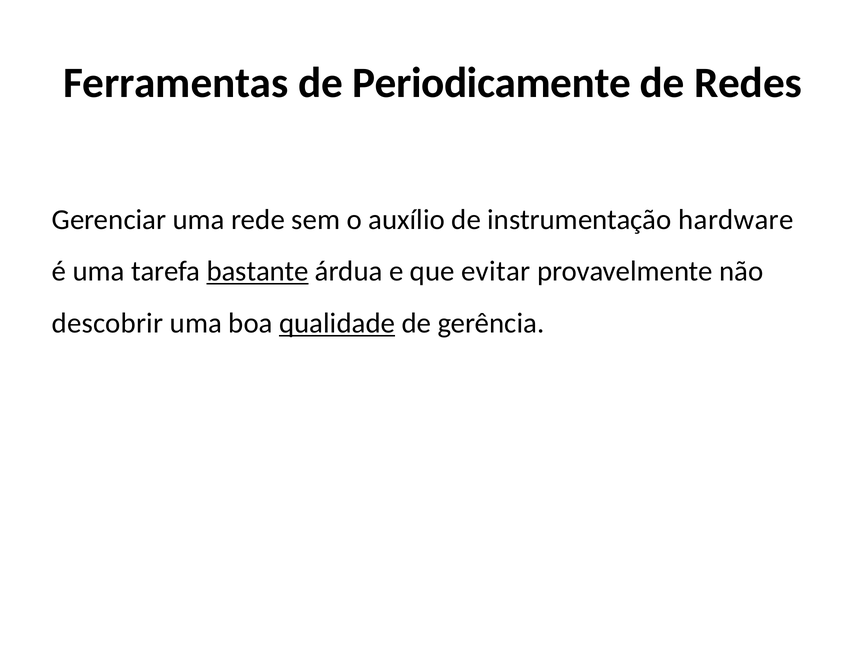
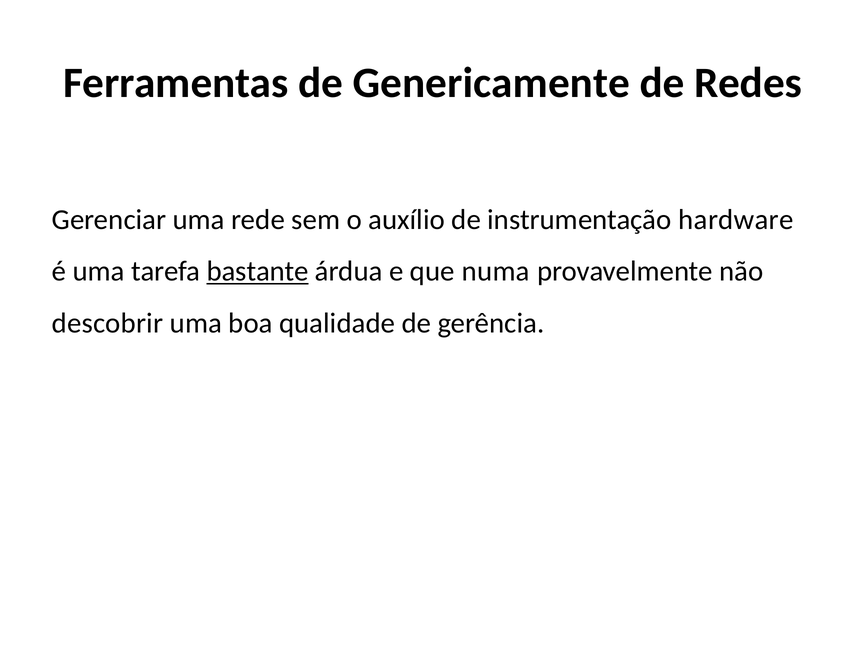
Periodicamente: Periodicamente -> Genericamente
evitar: evitar -> numa
qualidade underline: present -> none
